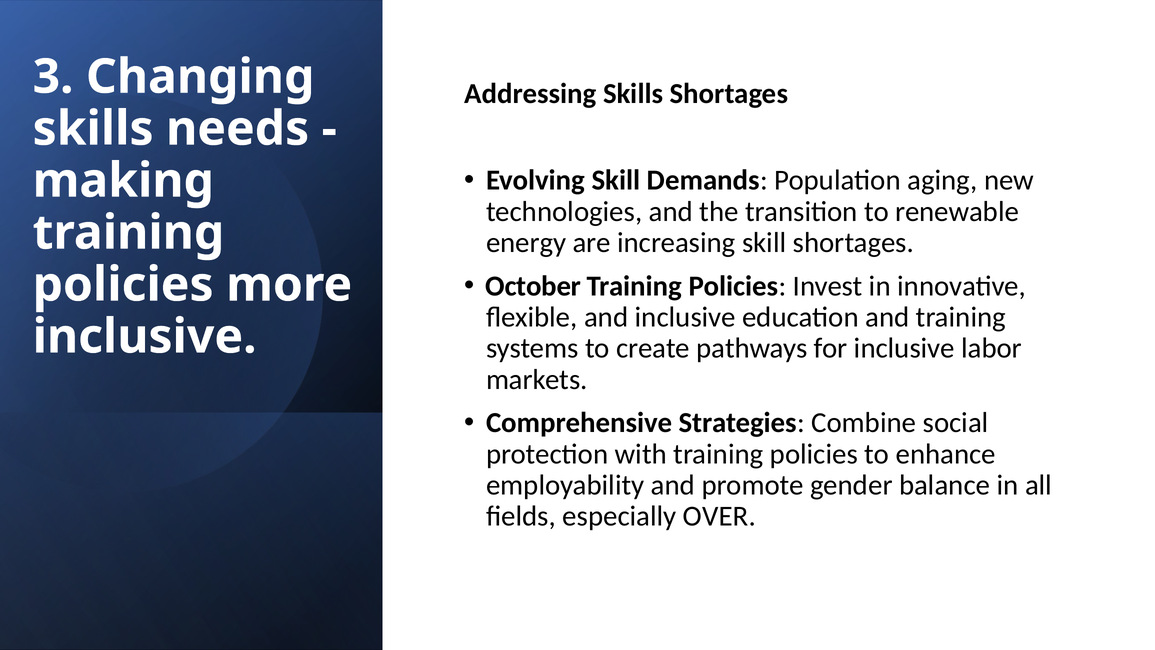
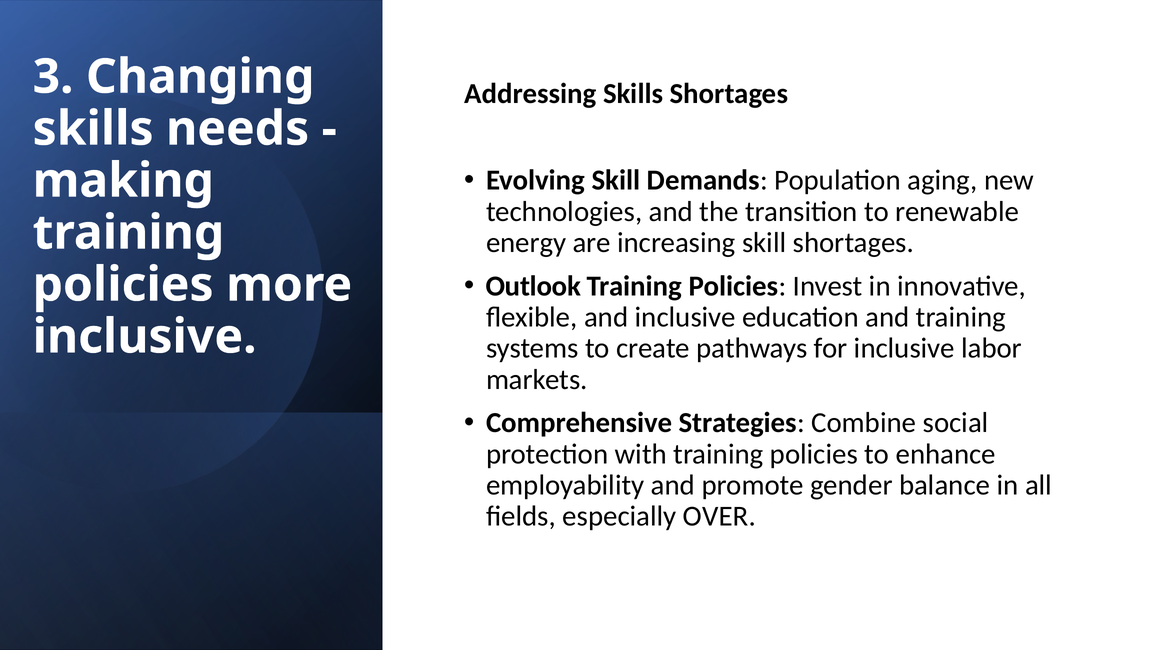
October: October -> Outlook
